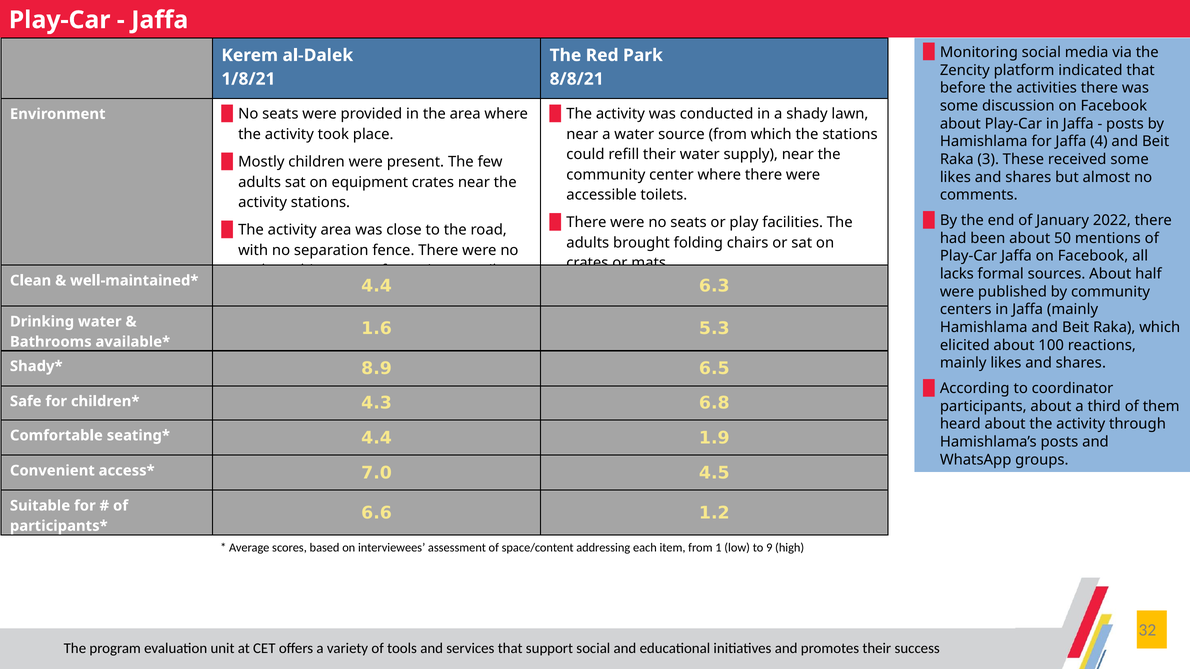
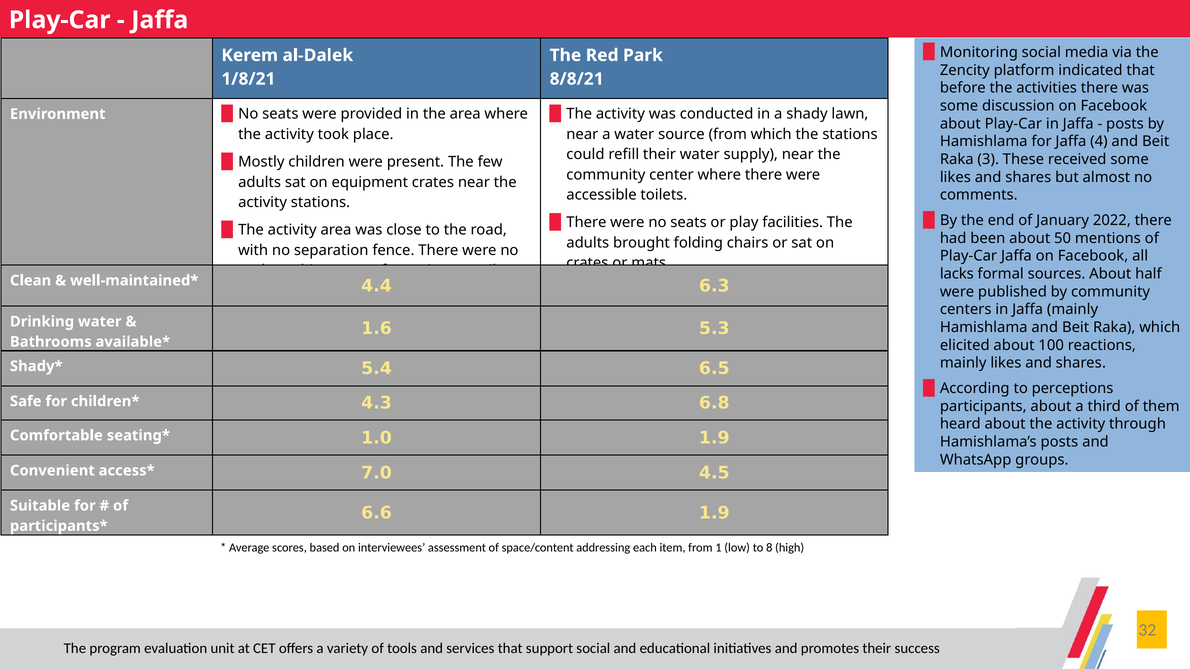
8.9: 8.9 -> 5.4
coordinator: coordinator -> perceptions
4.4 at (377, 438): 4.4 -> 1.0
6.6 1.2: 1.2 -> 1.9
9: 9 -> 8
